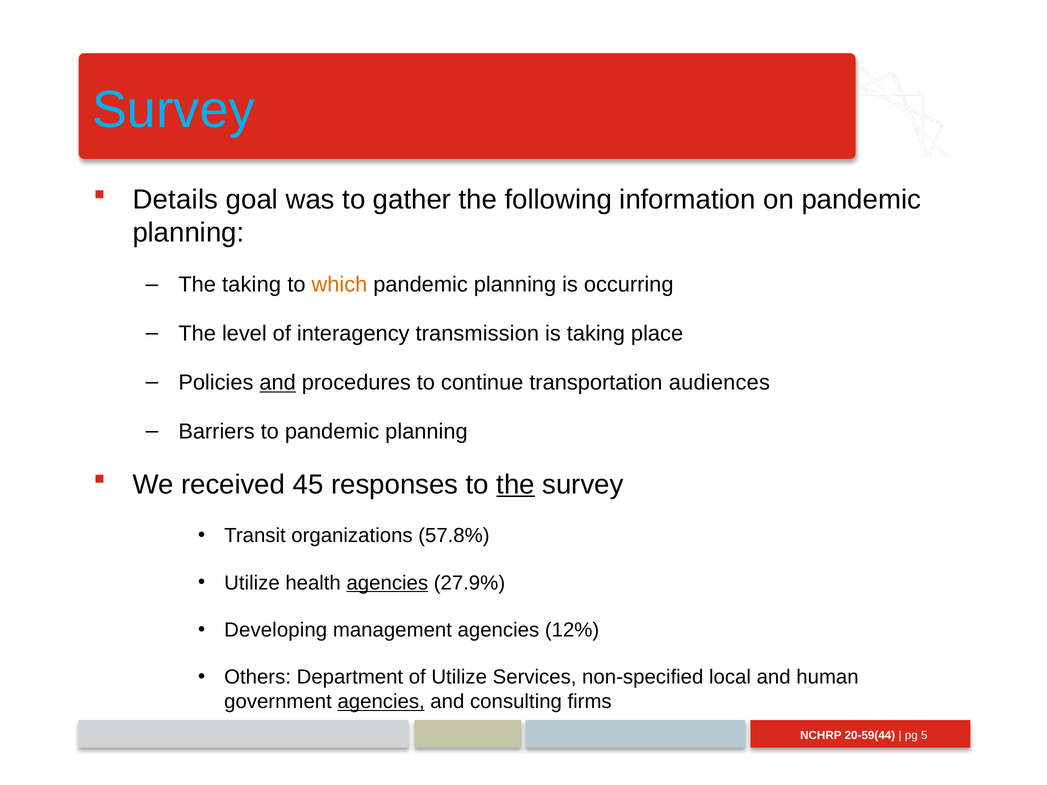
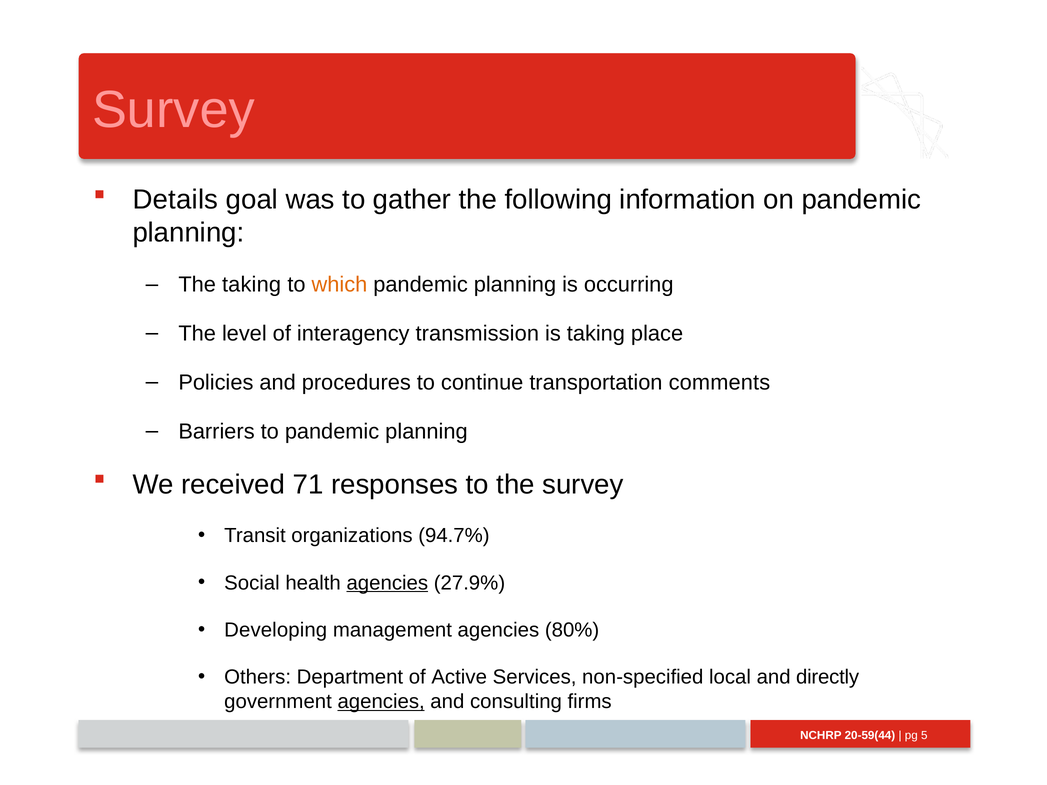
Survey at (173, 110) colour: light blue -> pink
and at (278, 383) underline: present -> none
audiences: audiences -> comments
45: 45 -> 71
the at (516, 485) underline: present -> none
57.8%: 57.8% -> 94.7%
Utilize at (252, 583): Utilize -> Social
12%: 12% -> 80%
of Utilize: Utilize -> Active
human: human -> directly
